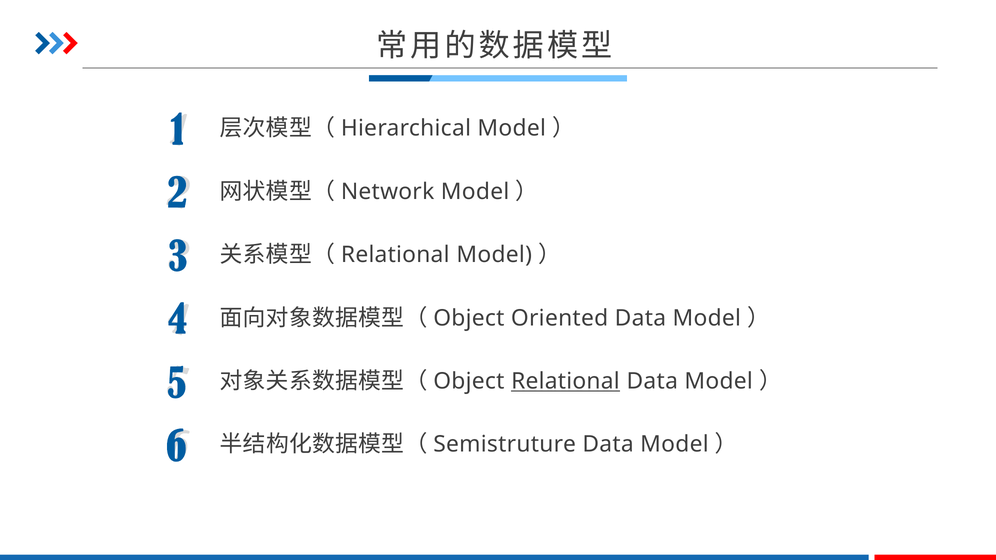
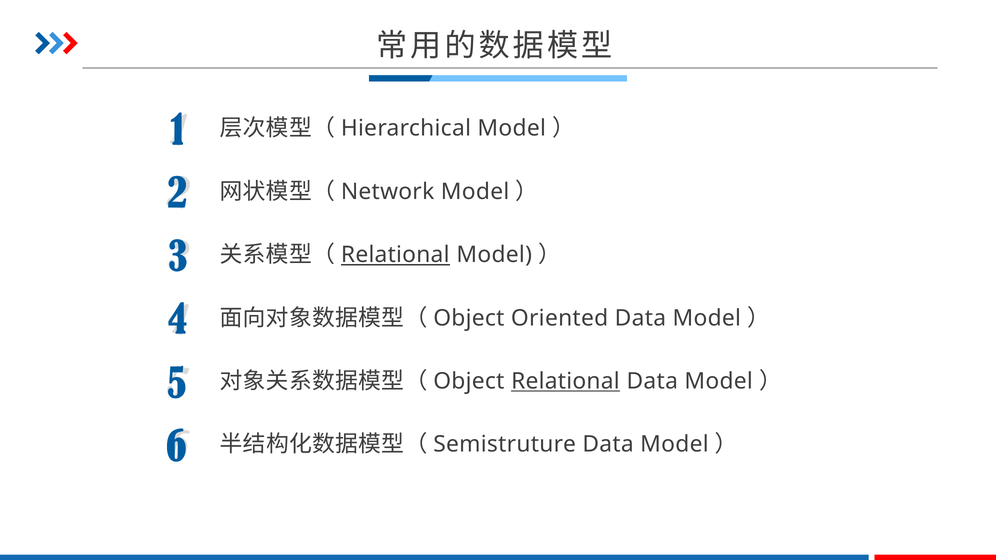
Relational at (395, 255) underline: none -> present
